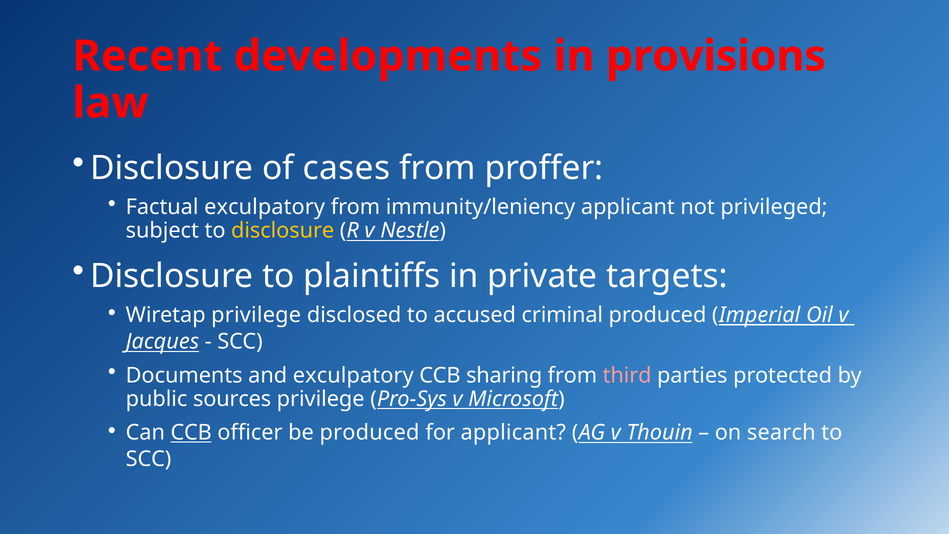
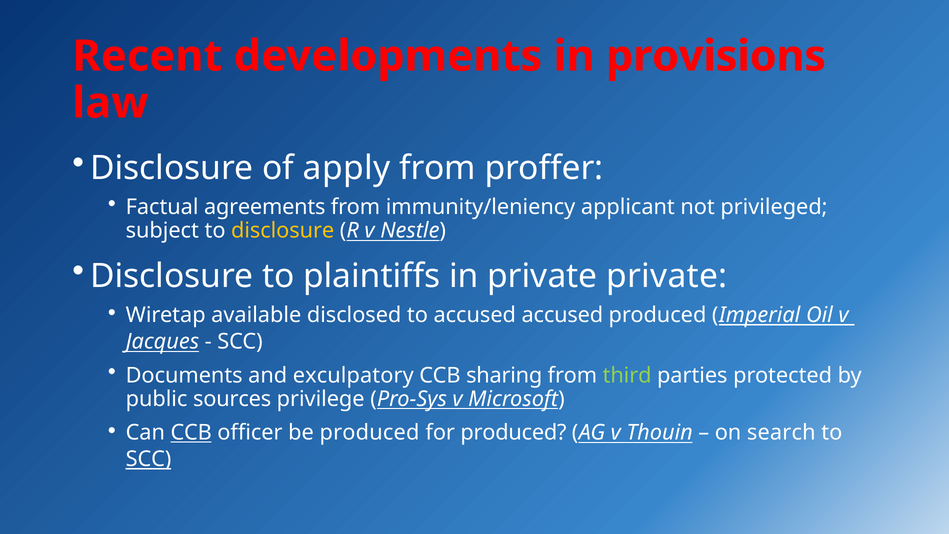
cases: cases -> apply
Factual exculpatory: exculpatory -> agreements
private targets: targets -> private
Wiretap privilege: privilege -> available
accused criminal: criminal -> accused
third colour: pink -> light green
for applicant: applicant -> produced
SCC at (149, 459) underline: none -> present
